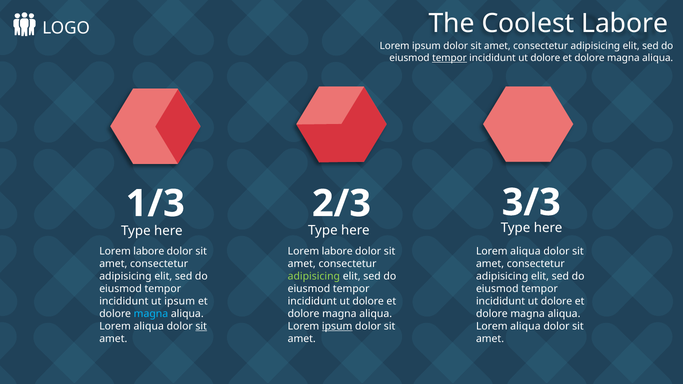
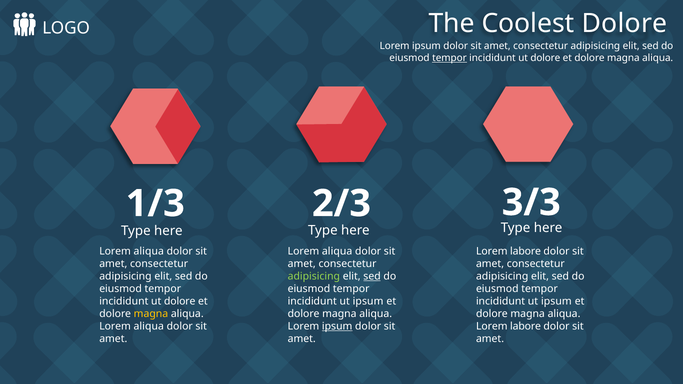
Coolest Labore: Labore -> Dolore
labore at (149, 251): labore -> aliqua
labore at (337, 251): labore -> aliqua
aliqua at (525, 251): aliqua -> labore
sed at (372, 276) underline: none -> present
ipsum at (180, 302): ipsum -> dolore
dolore at (368, 302): dolore -> ipsum
dolore at (556, 302): dolore -> ipsum
magna at (151, 314) colour: light blue -> yellow
sit at (201, 327) underline: present -> none
aliqua at (525, 327): aliqua -> labore
